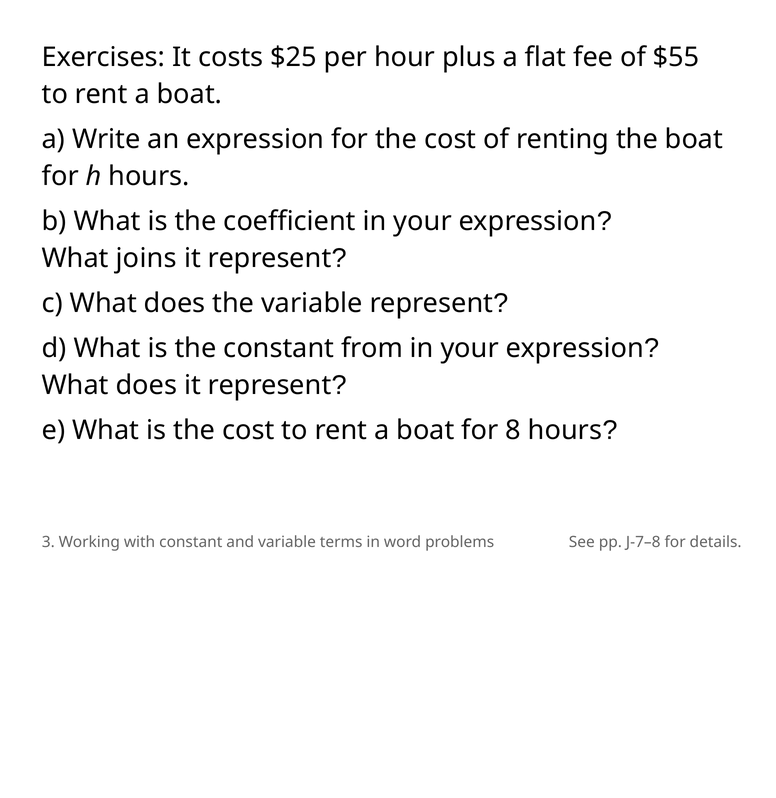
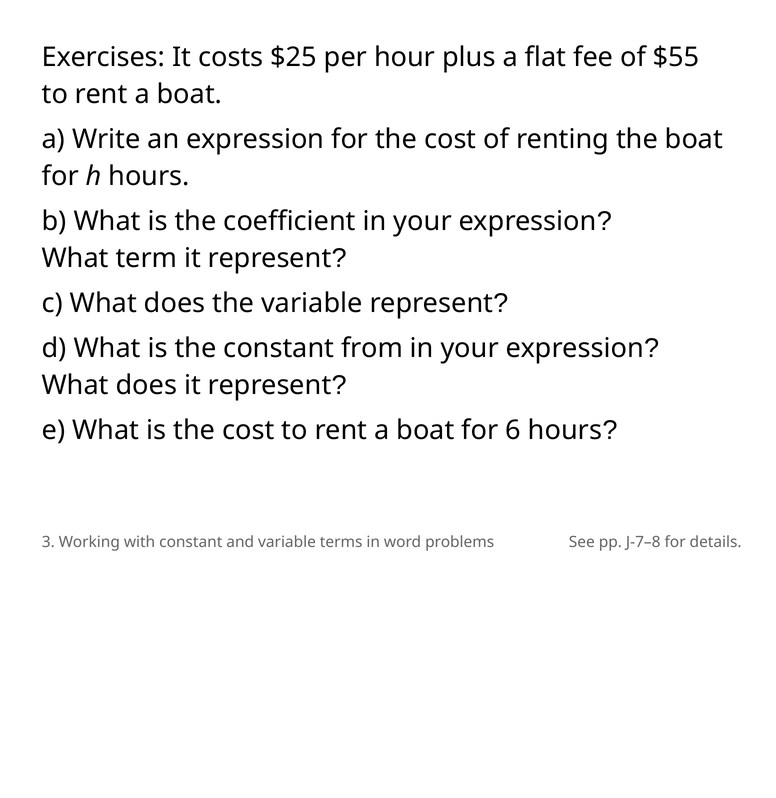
joins: joins -> term
8: 8 -> 6
